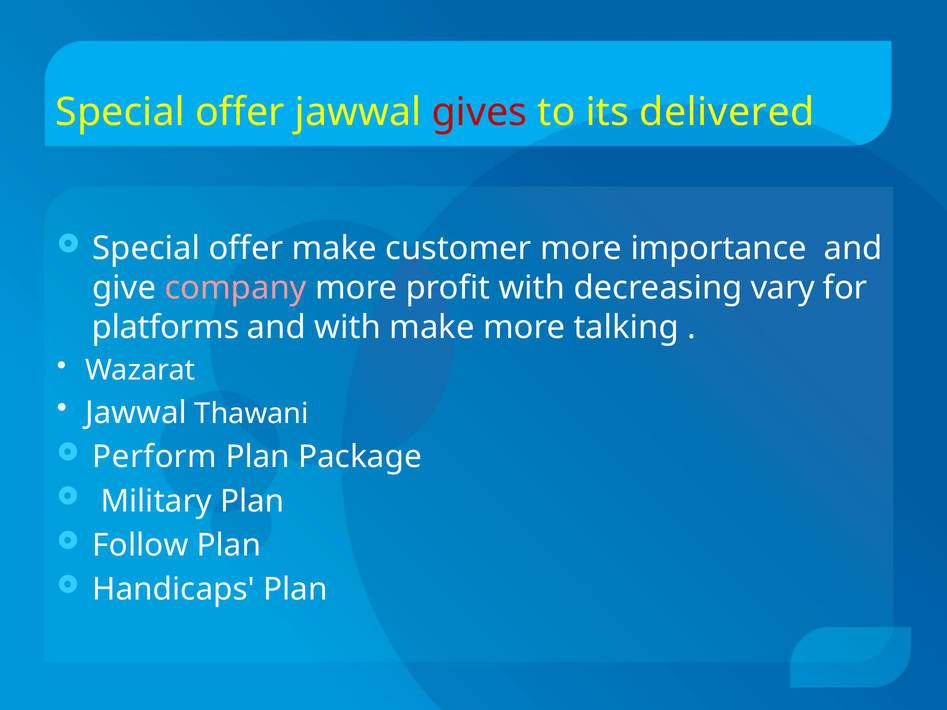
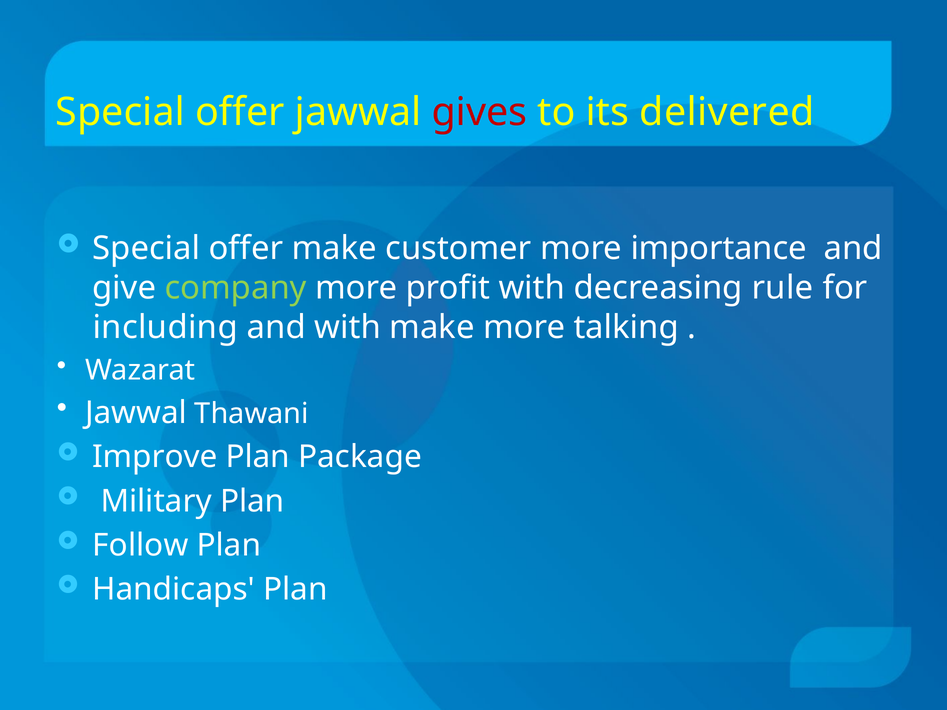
company colour: pink -> light green
vary: vary -> rule
platforms: platforms -> including
Perform: Perform -> Improve
